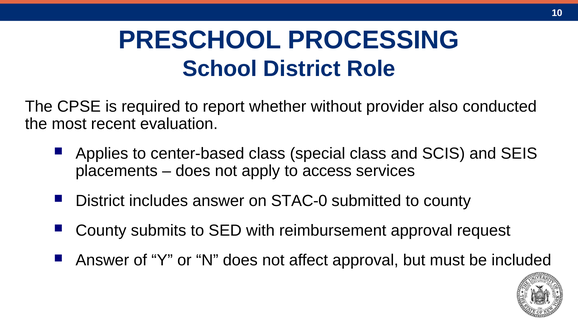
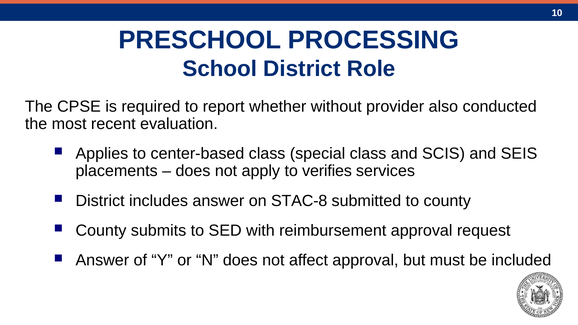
access: access -> verifies
STAC-0: STAC-0 -> STAC-8
